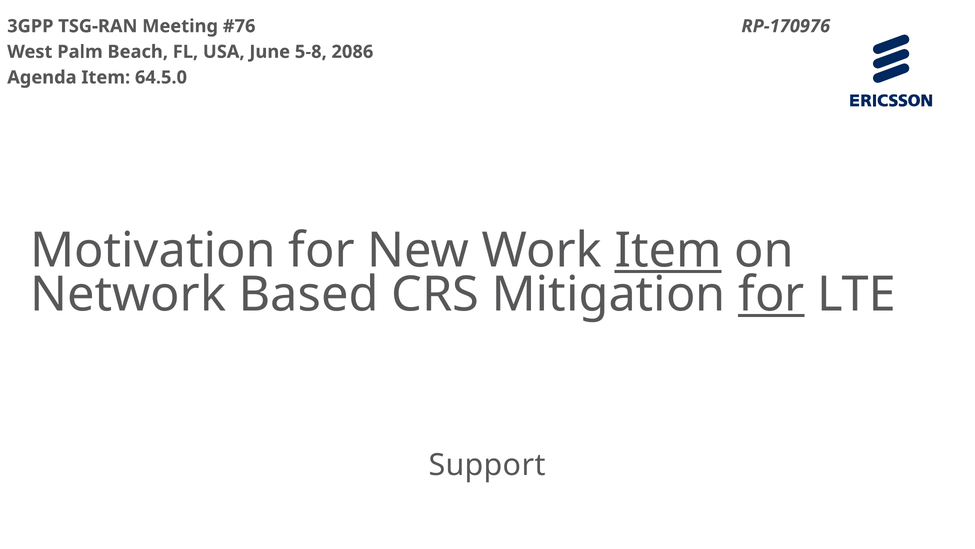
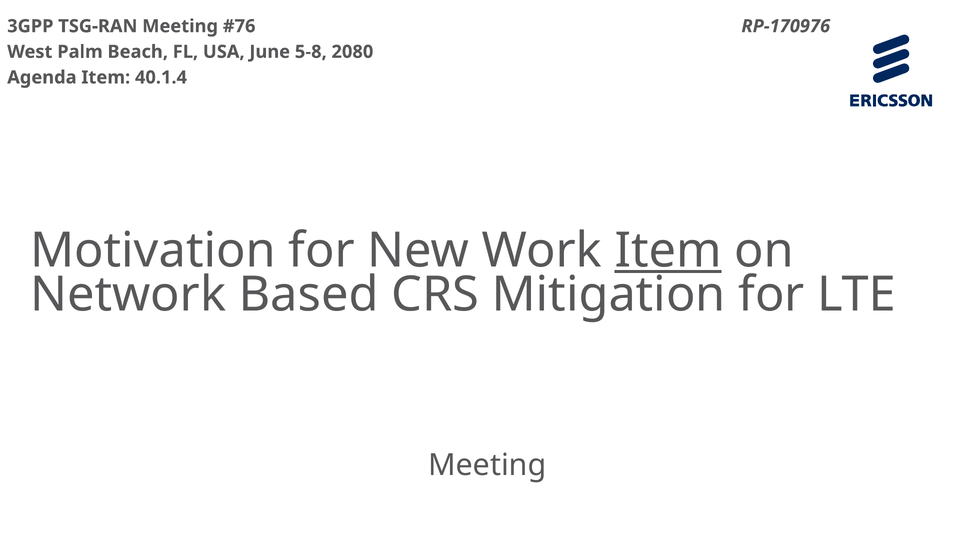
2086: 2086 -> 2080
64.5.0: 64.5.0 -> 40.1.4
for at (771, 294) underline: present -> none
Support at (487, 465): Support -> Meeting
